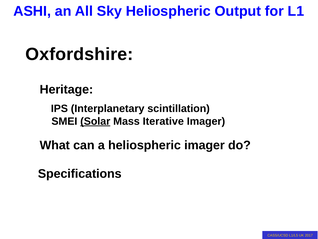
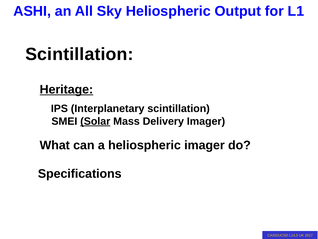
Oxfordshire at (79, 54): Oxfordshire -> Scintillation
Heritage underline: none -> present
Iterative: Iterative -> Delivery
